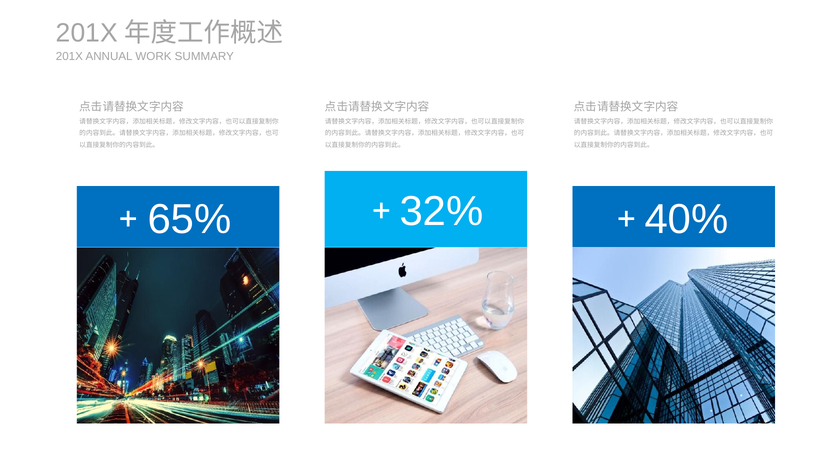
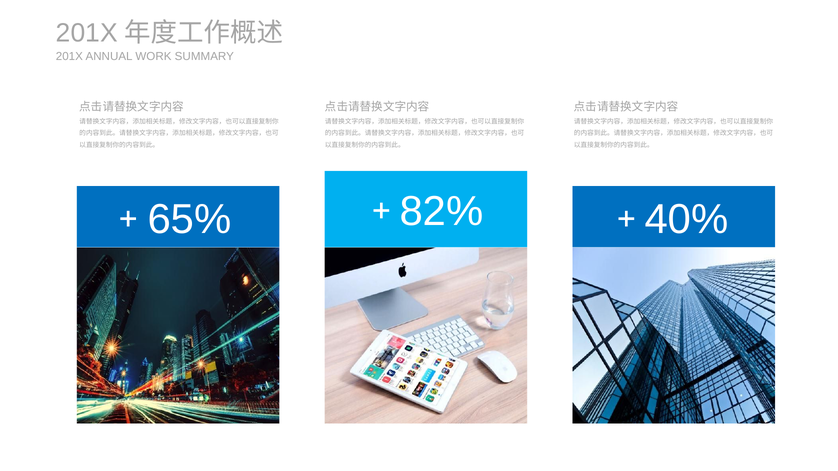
32%: 32% -> 82%
